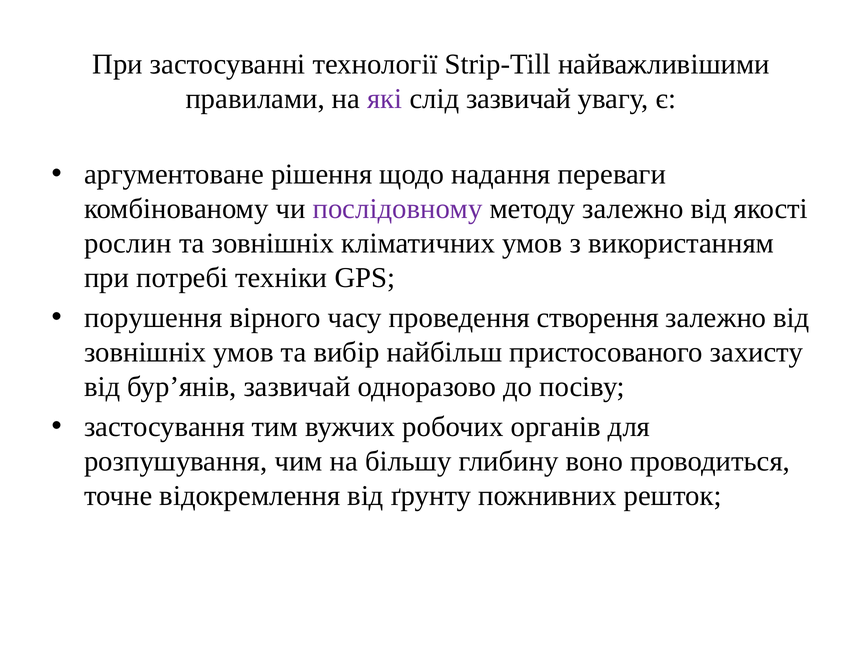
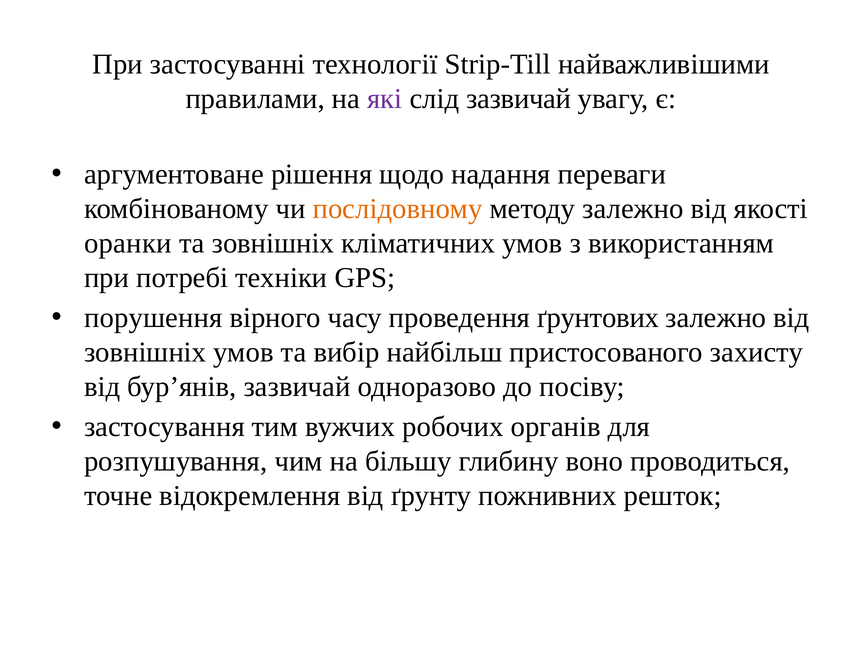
послідовному colour: purple -> orange
рослин: рослин -> оранки
створення: створення -> ґрунтових
